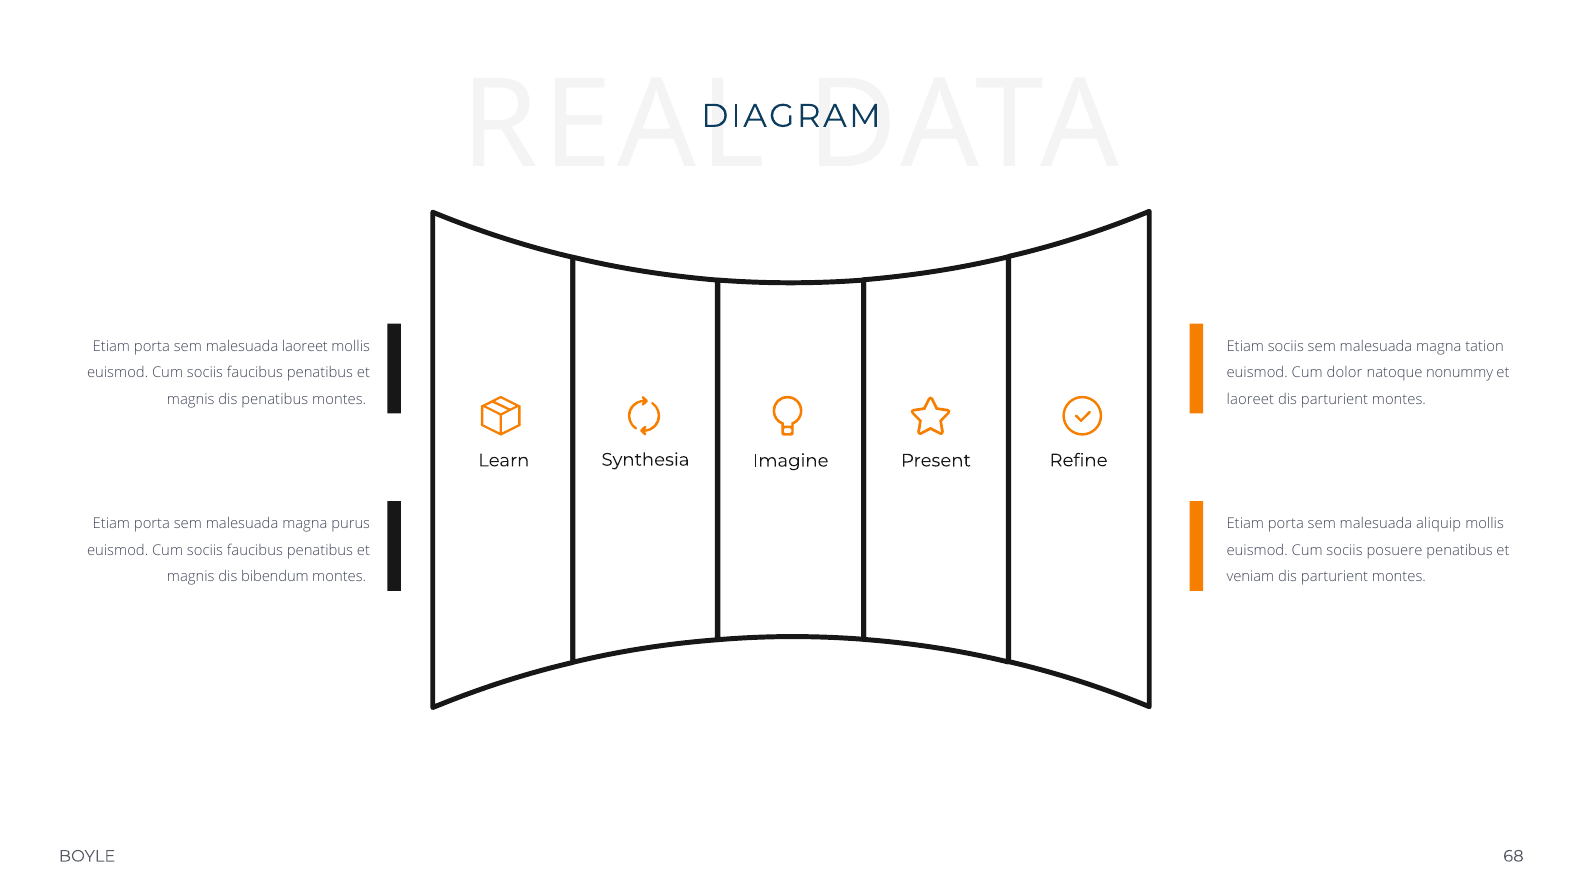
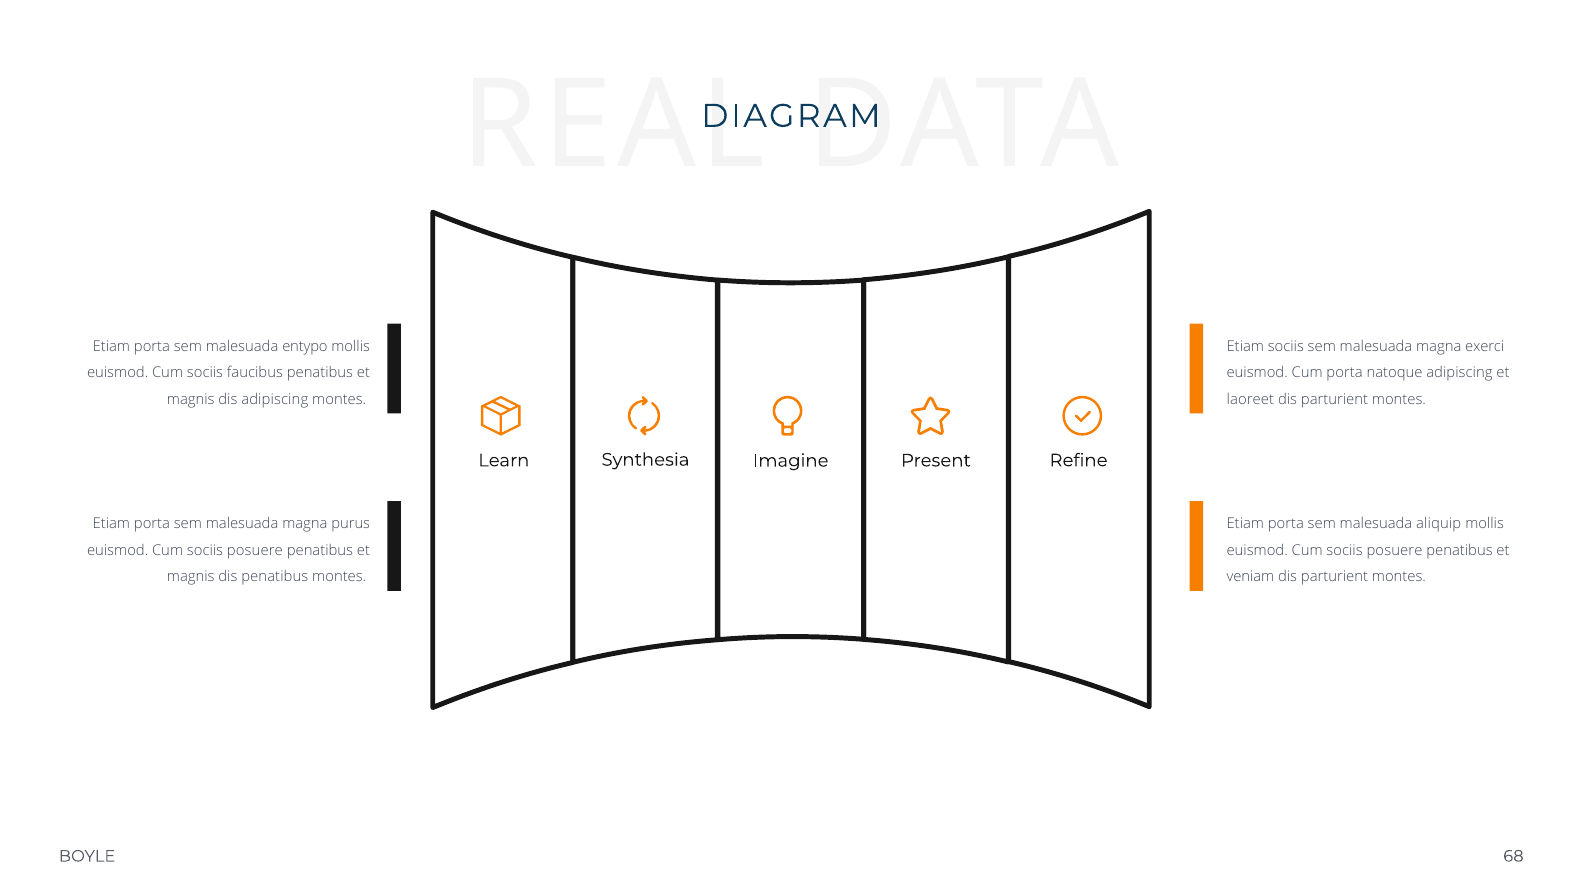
malesuada laoreet: laoreet -> entypo
tation: tation -> exerci
Cum dolor: dolor -> porta
natoque nonummy: nonummy -> adipiscing
dis penatibus: penatibus -> adipiscing
faucibus at (255, 550): faucibus -> posuere
dis bibendum: bibendum -> penatibus
